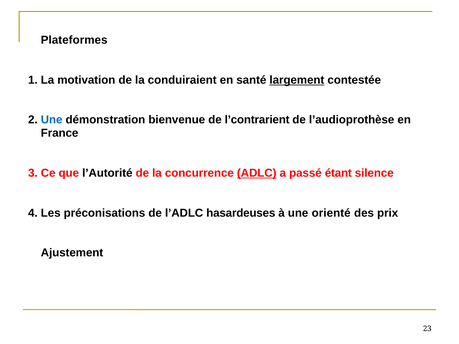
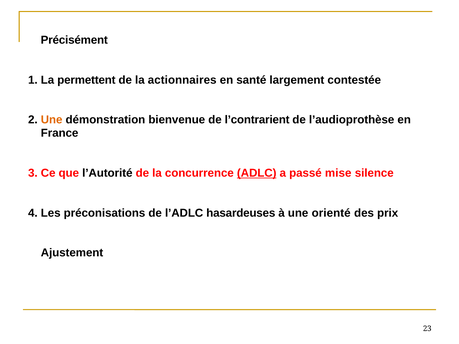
Plateformes: Plateformes -> Précisément
motivation: motivation -> permettent
conduiraient: conduiraient -> actionnaires
largement underline: present -> none
Une at (52, 120) colour: blue -> orange
étant: étant -> mise
